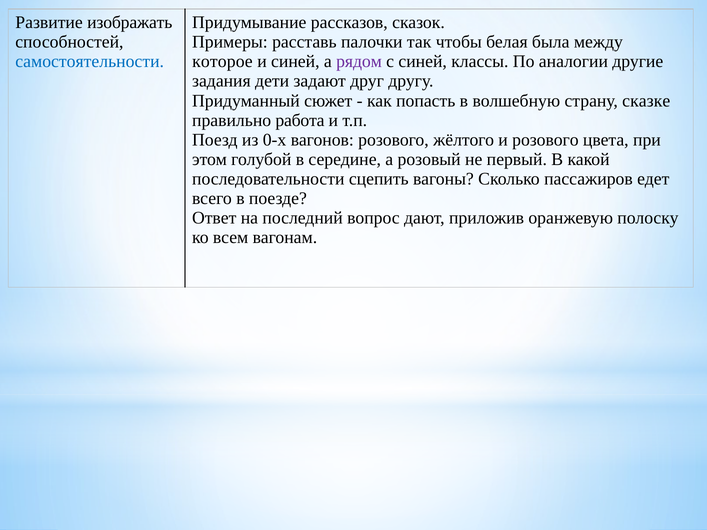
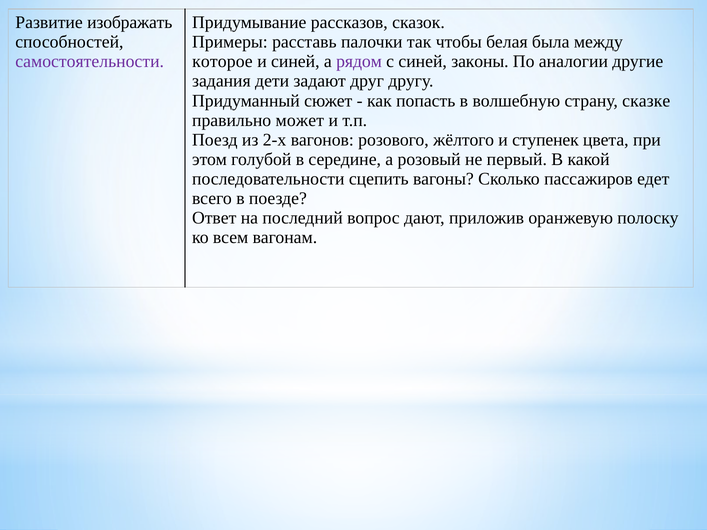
самостоятельности colour: blue -> purple
классы: классы -> законы
работа: работа -> может
0-х: 0-х -> 2-х
и розового: розового -> ступенек
